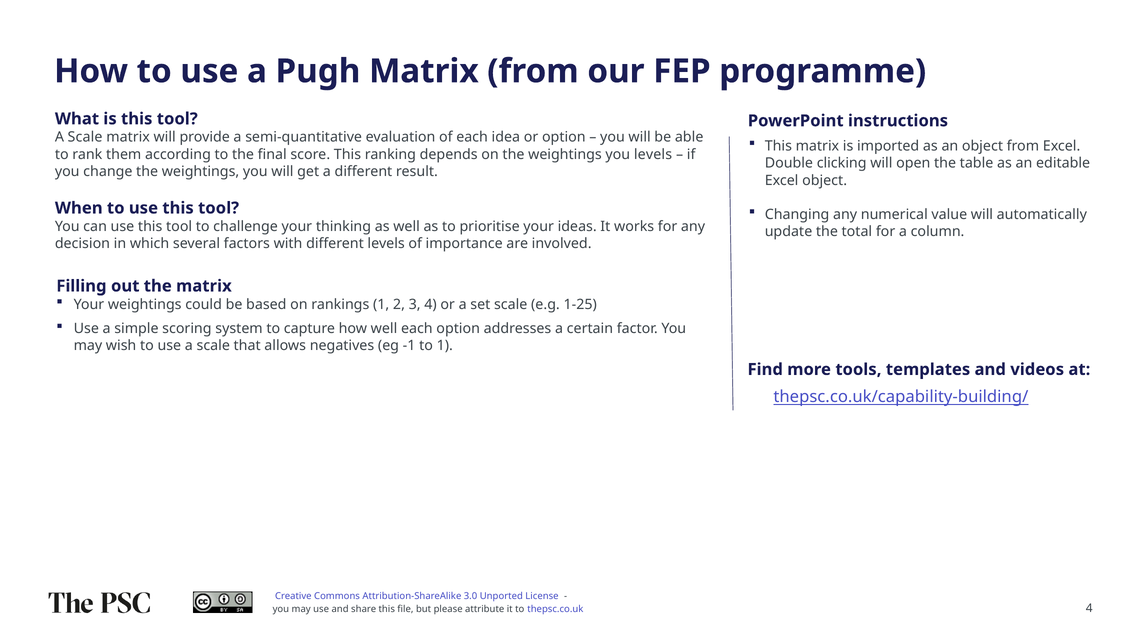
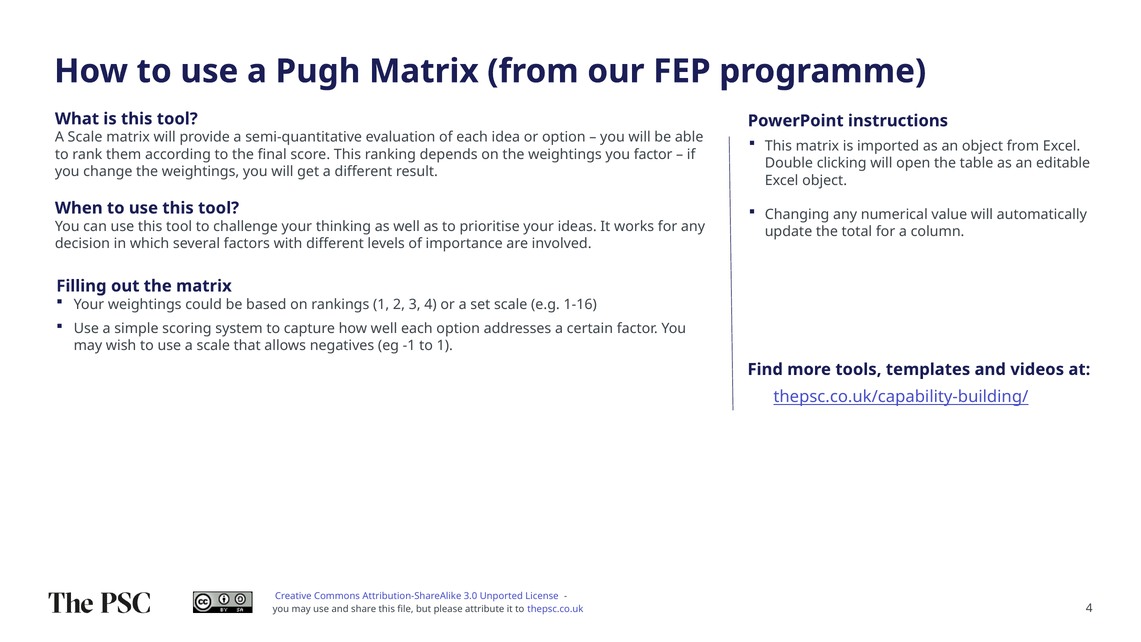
you levels: levels -> factor
1-25: 1-25 -> 1-16
